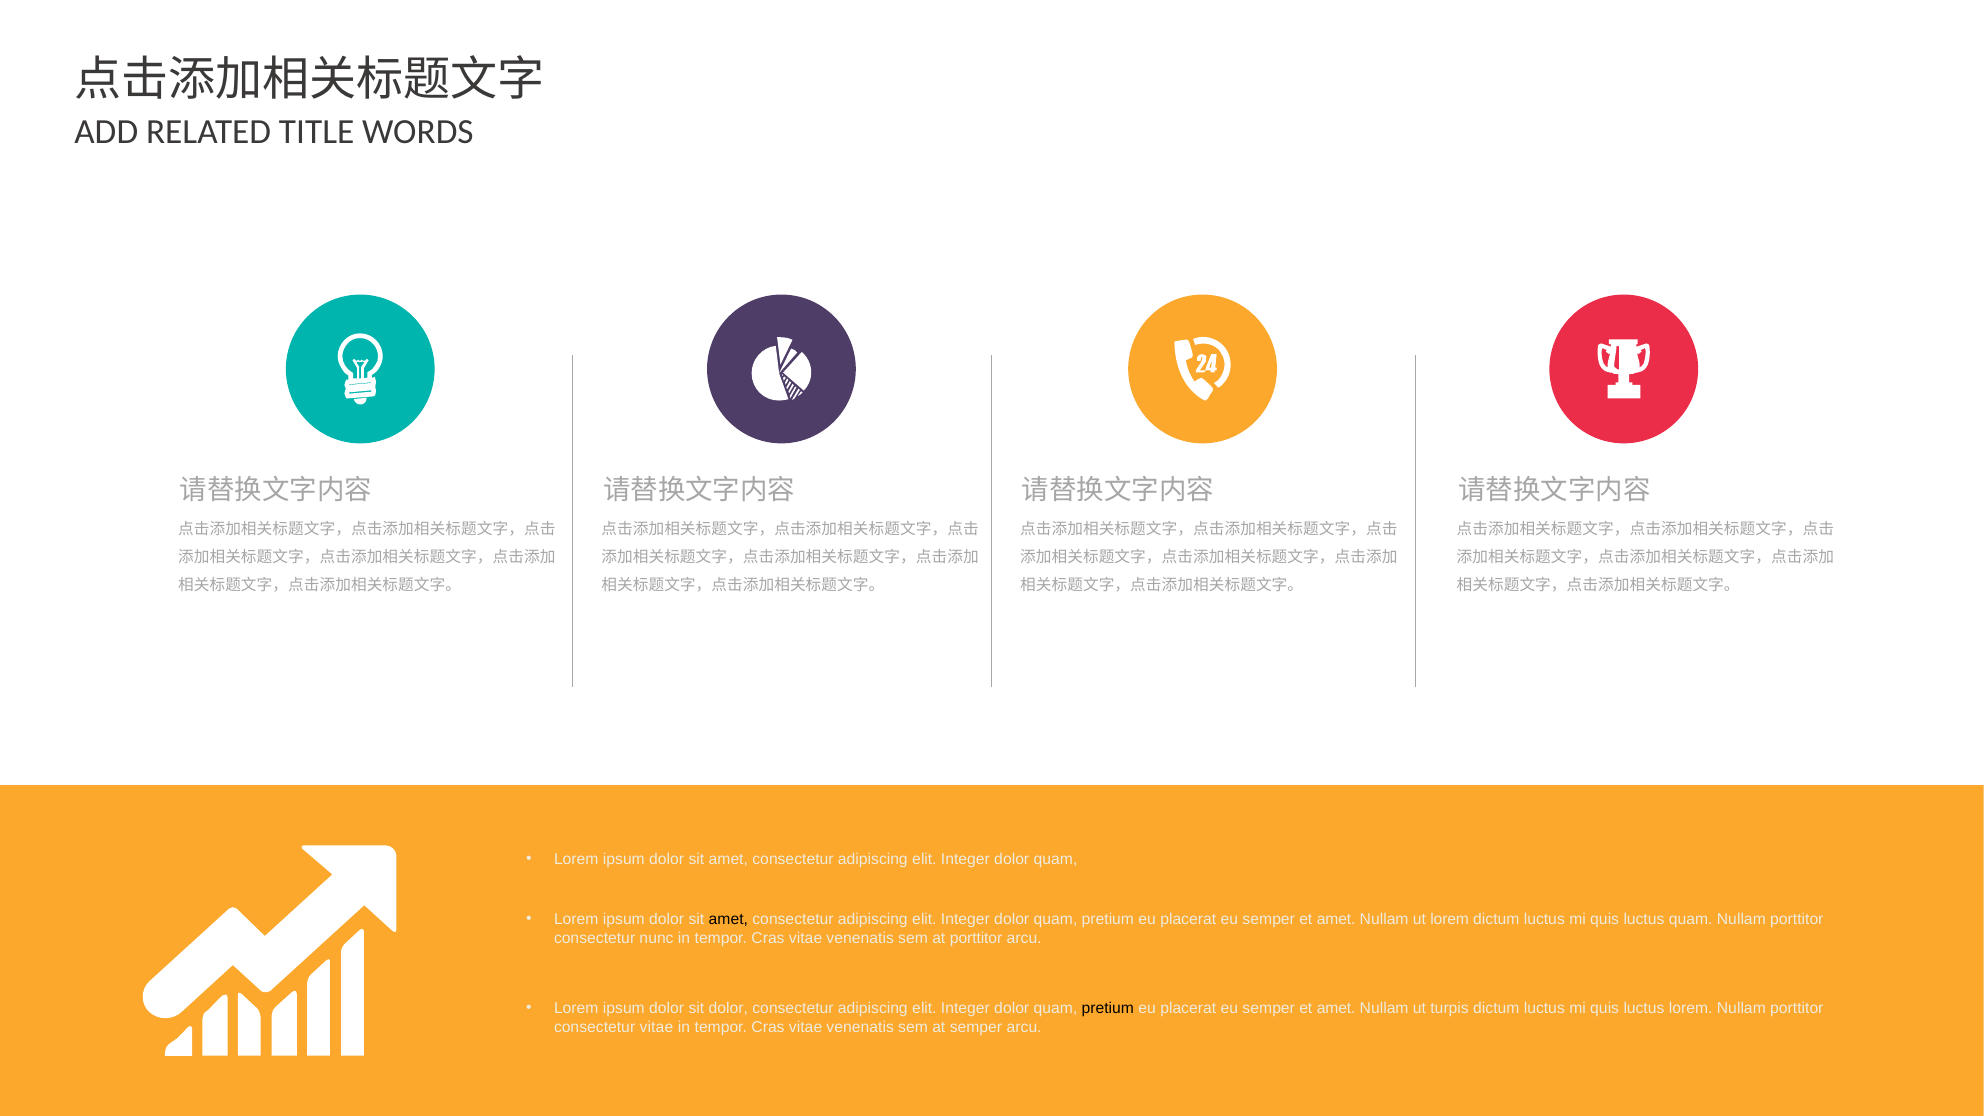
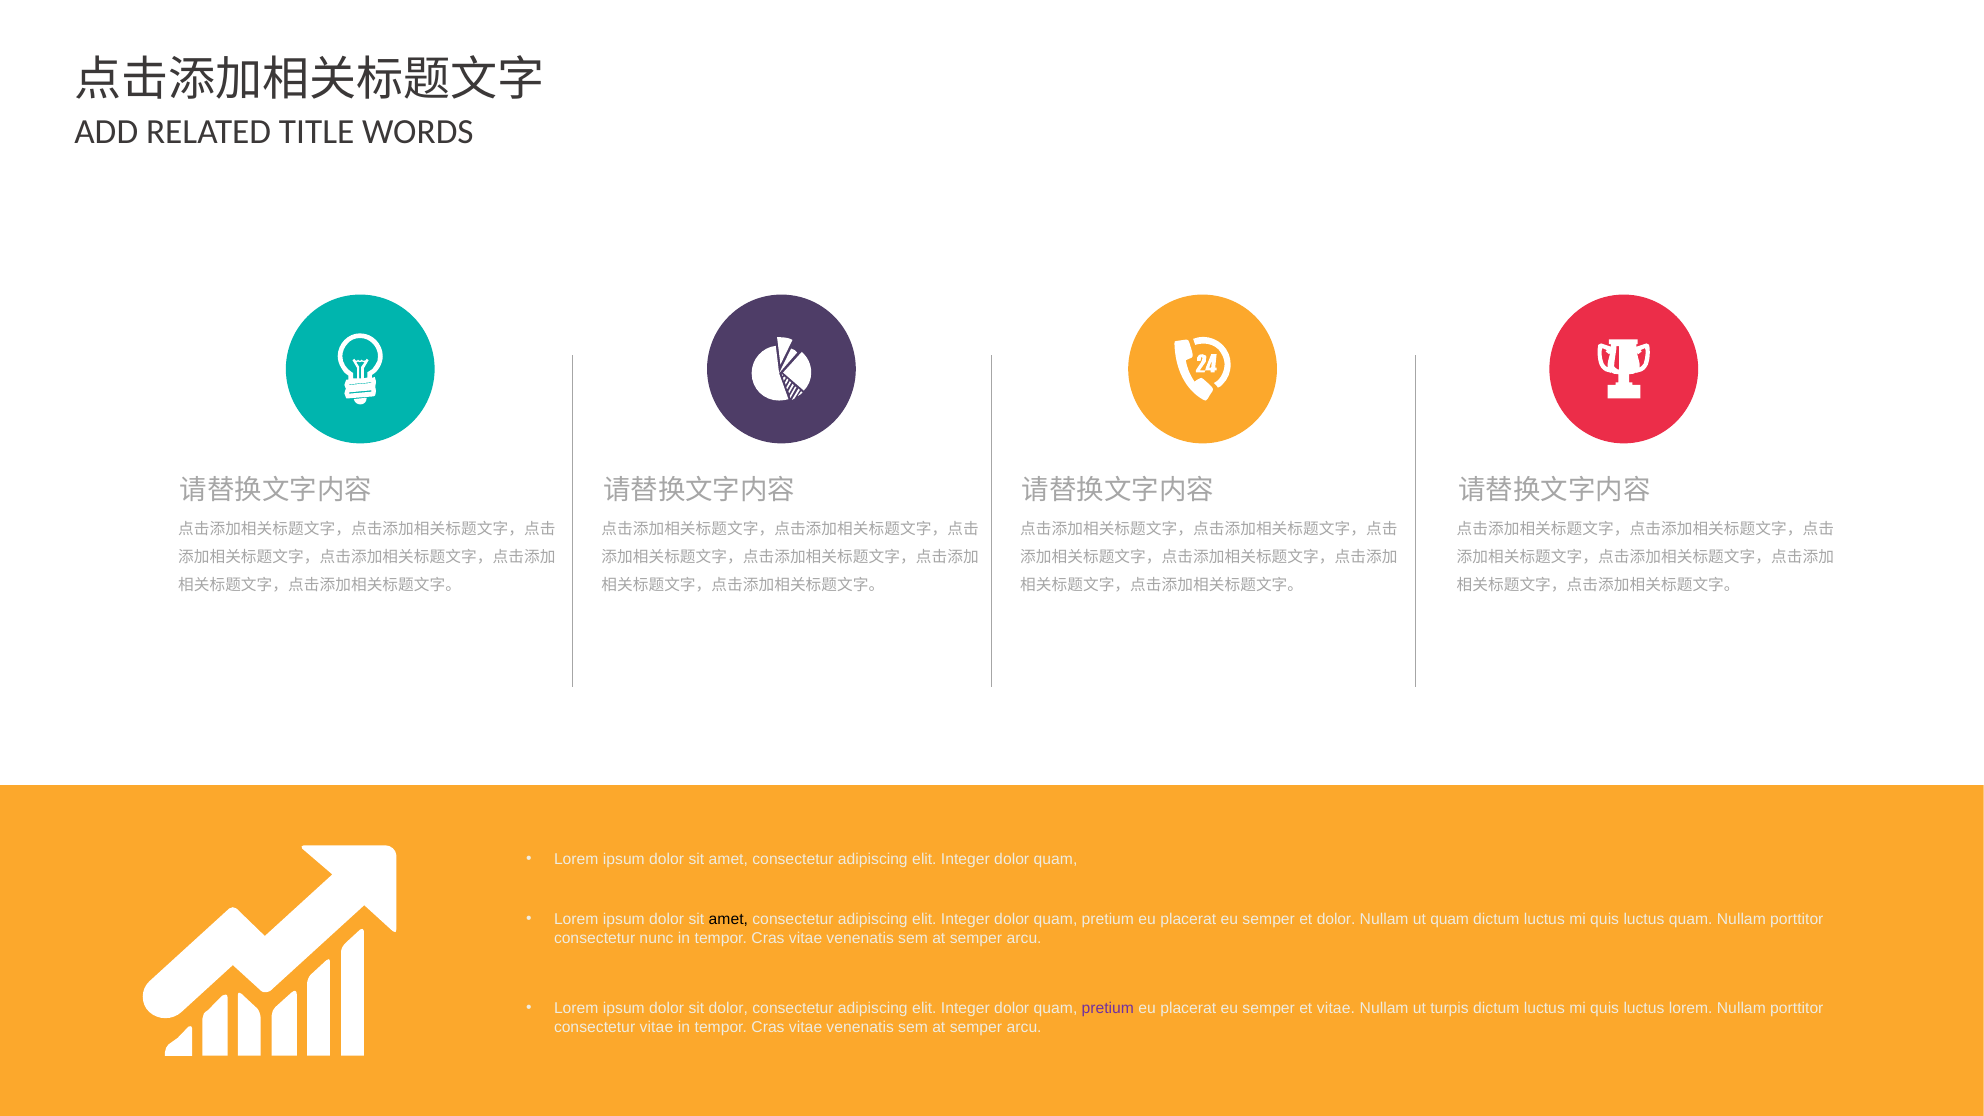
amet at (1336, 919): amet -> dolor
ut lorem: lorem -> quam
porttitor at (976, 938): porttitor -> semper
pretium at (1108, 1008) colour: black -> purple
amet at (1336, 1008): amet -> vitae
